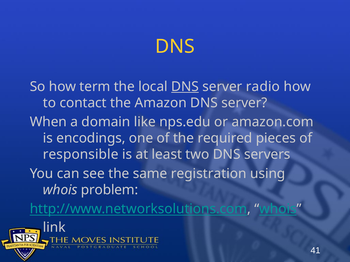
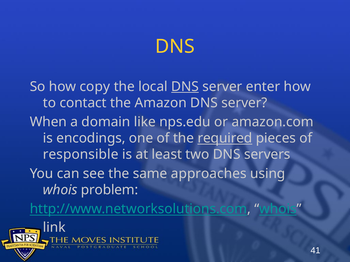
term: term -> copy
radio: radio -> enter
required underline: none -> present
registration: registration -> approaches
